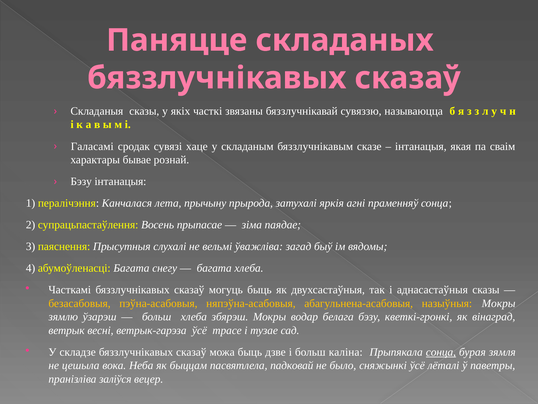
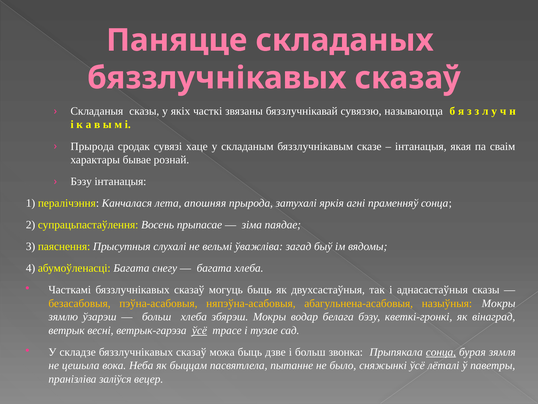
Галасамі at (92, 146): Галасамі -> Прырода
прычыну: прычыну -> апошняя
ўсё at (199, 330) underline: none -> present
каліна: каліна -> звонка
падковай: падковай -> пытанне
